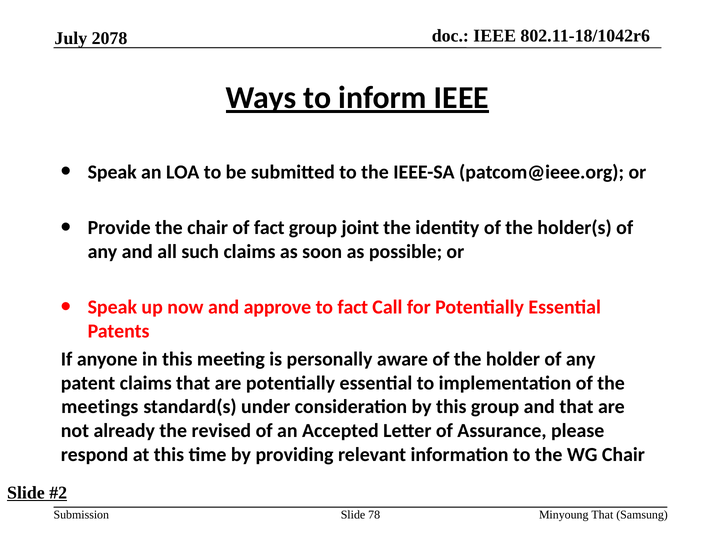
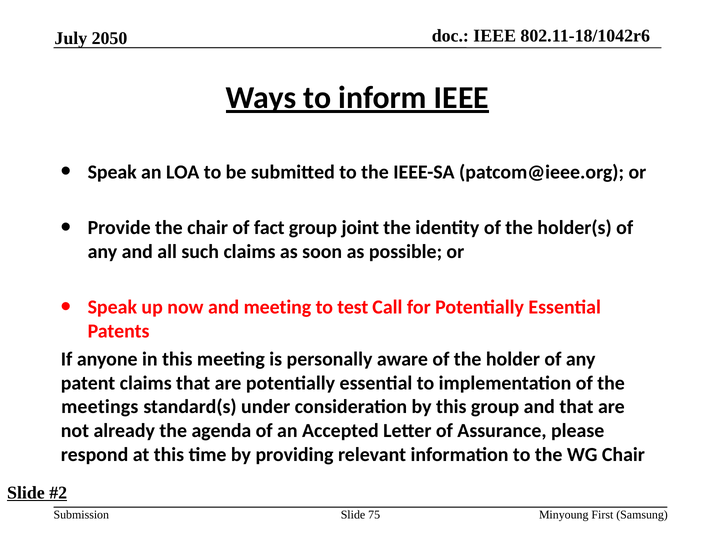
2078: 2078 -> 2050
and approve: approve -> meeting
to fact: fact -> test
revised: revised -> agenda
78: 78 -> 75
Minyoung That: That -> First
